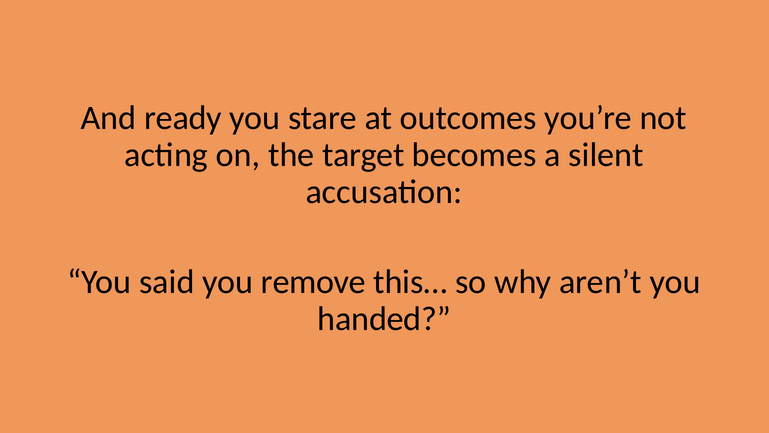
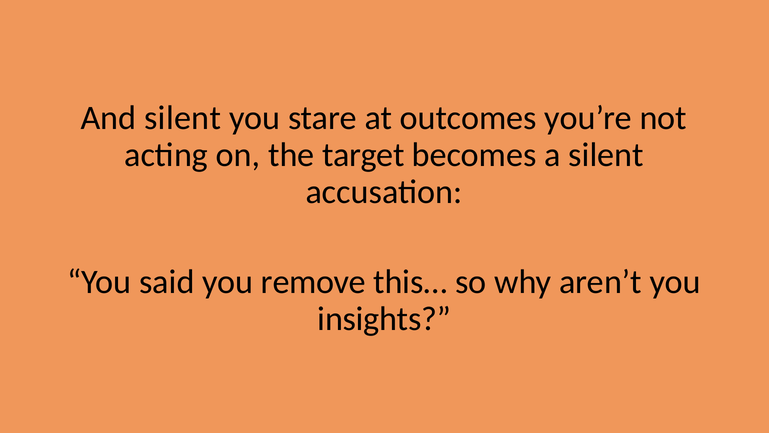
And ready: ready -> silent
handed: handed -> insights
